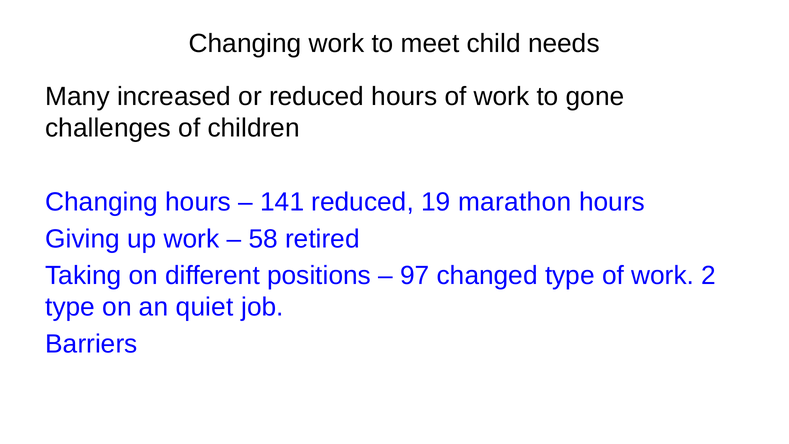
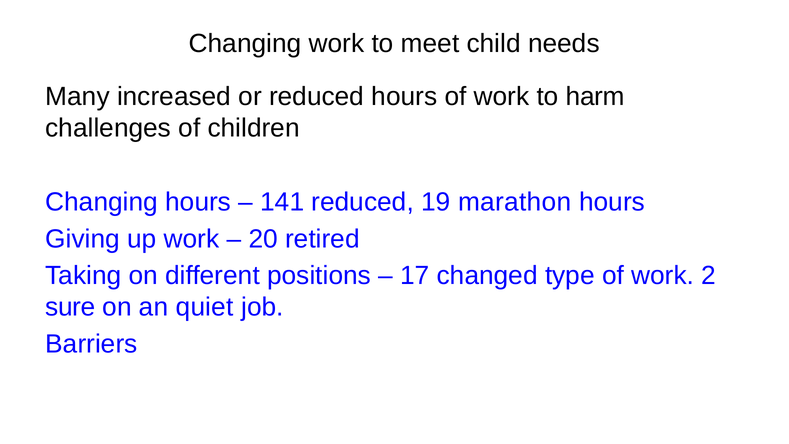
gone: gone -> harm
58: 58 -> 20
97: 97 -> 17
type at (70, 307): type -> sure
